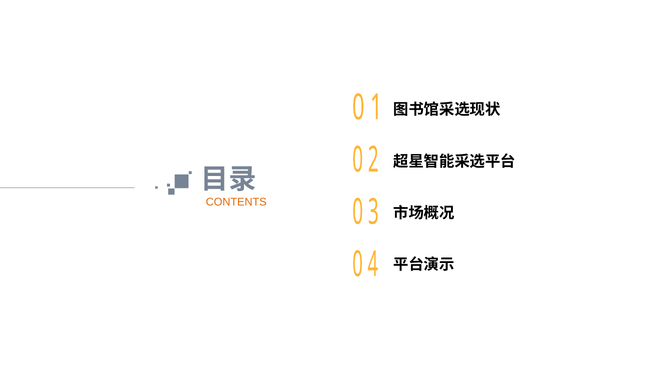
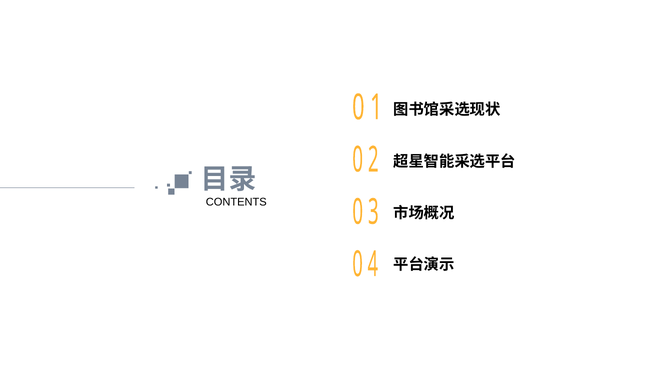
CONTENTS colour: orange -> black
